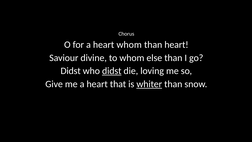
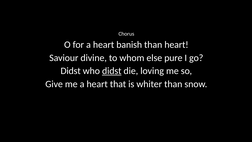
heart whom: whom -> banish
else than: than -> pure
whiter underline: present -> none
